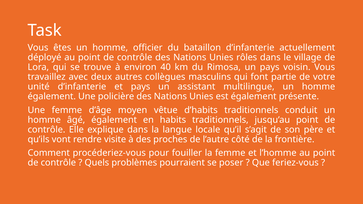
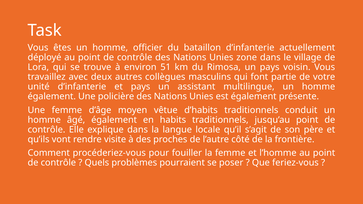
rôles: rôles -> zone
40: 40 -> 51
